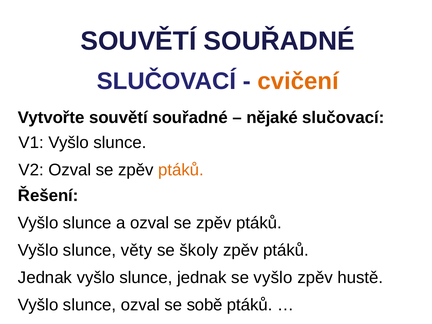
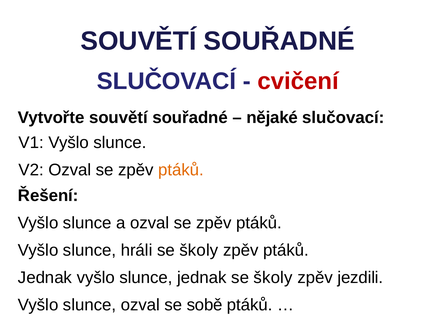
cvičení colour: orange -> red
věty: věty -> hráli
jednak se vyšlo: vyšlo -> školy
hustě: hustě -> jezdili
